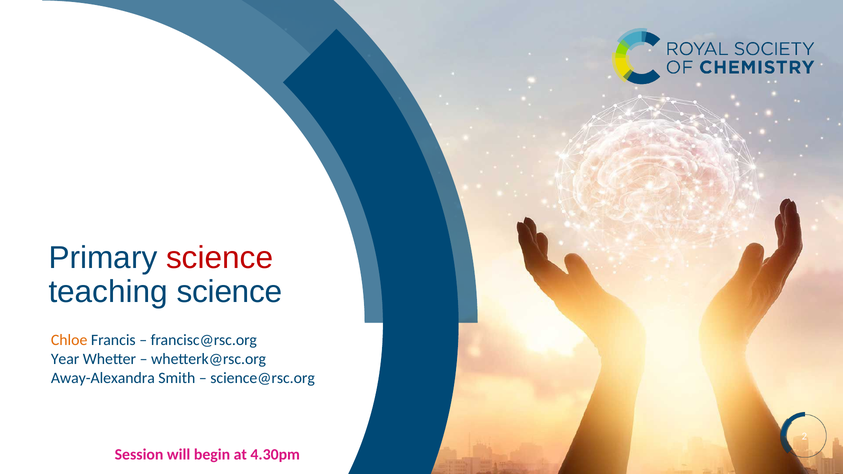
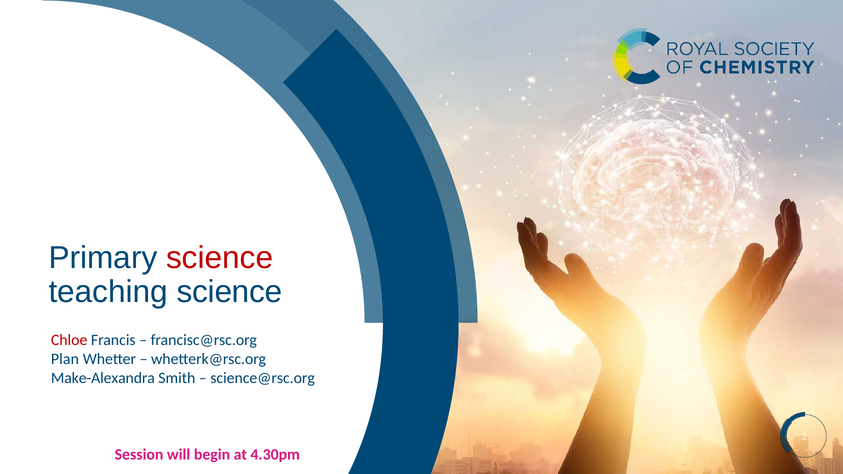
Chloe colour: orange -> red
Year: Year -> Plan
Away-Alexandra: Away-Alexandra -> Make-Alexandra
